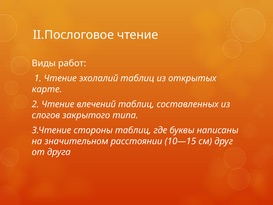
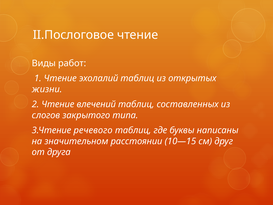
карте: карте -> жизни
стороны: стороны -> речевого
